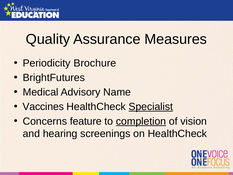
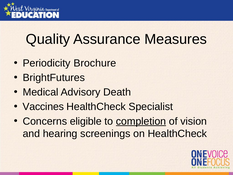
Name: Name -> Death
Specialist underline: present -> none
feature: feature -> eligible
